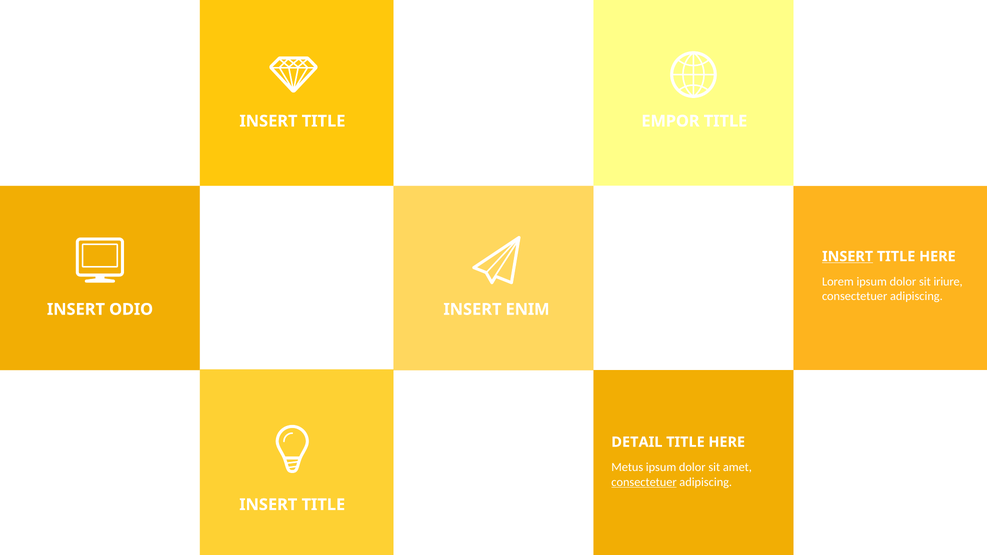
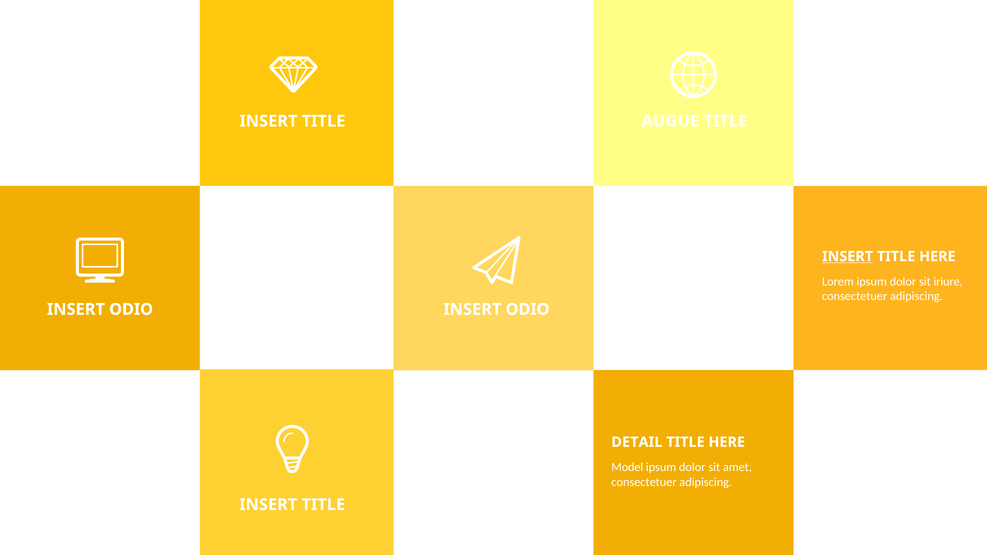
EMPOR: EMPOR -> AUGUE
ENIM at (528, 309): ENIM -> ODIO
Metus: Metus -> Model
consectetuer at (644, 482) underline: present -> none
